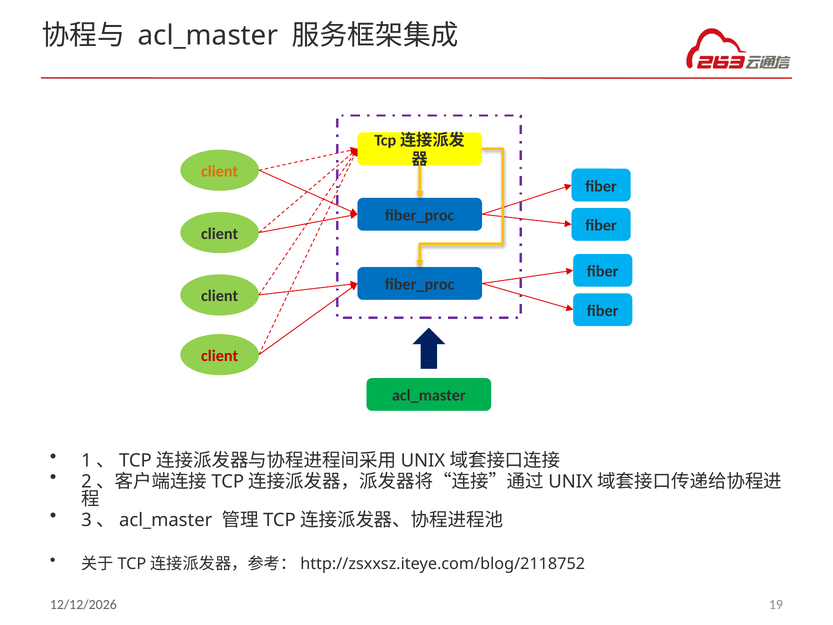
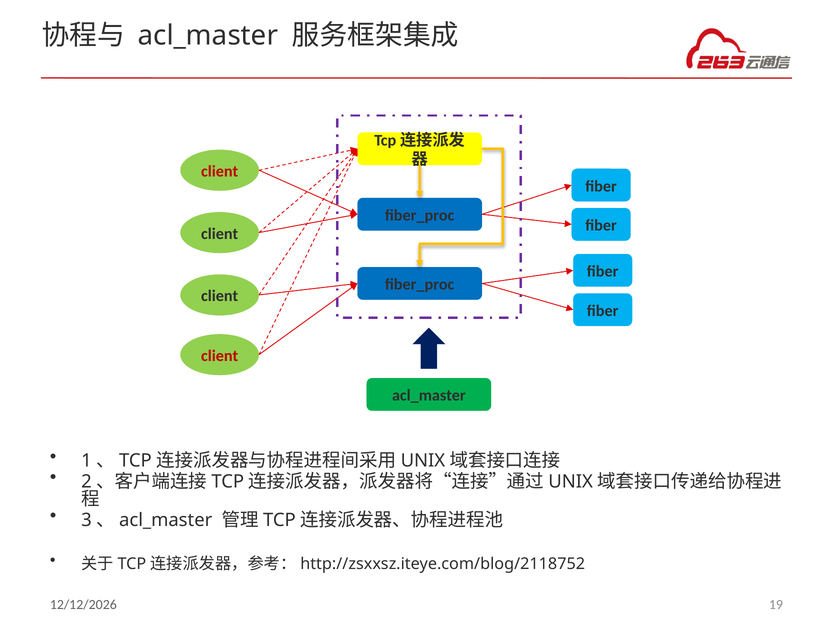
client at (220, 171) colour: orange -> red
